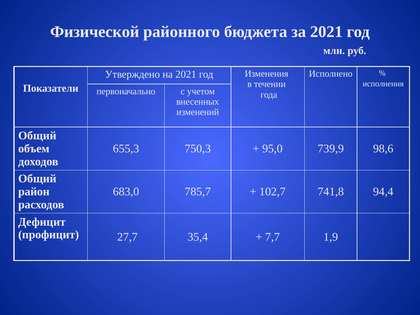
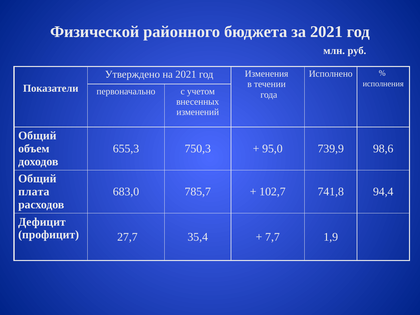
район: район -> плата
